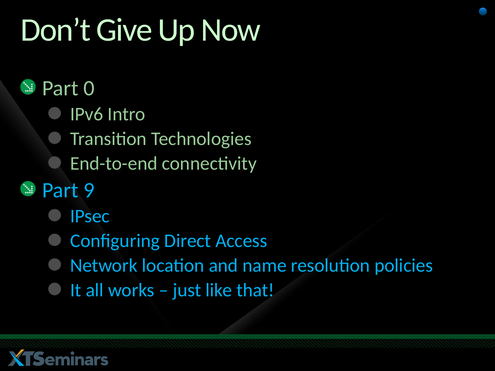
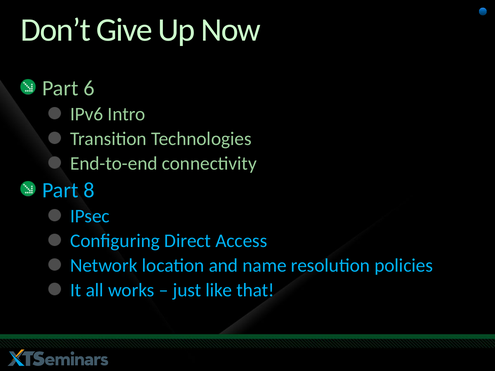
0: 0 -> 6
9: 9 -> 8
